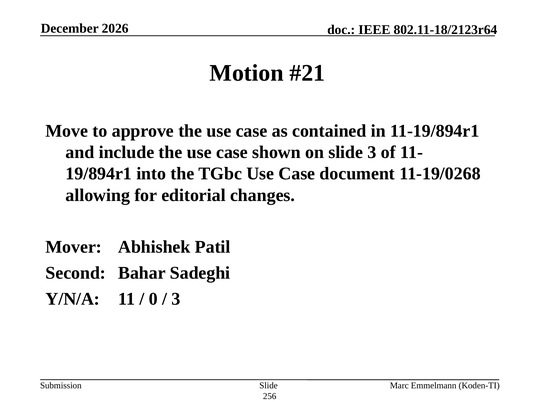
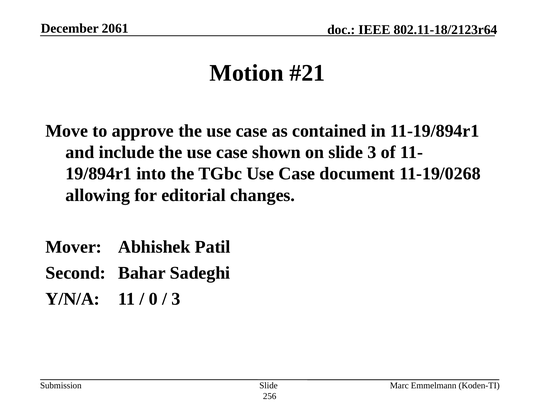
2026: 2026 -> 2061
